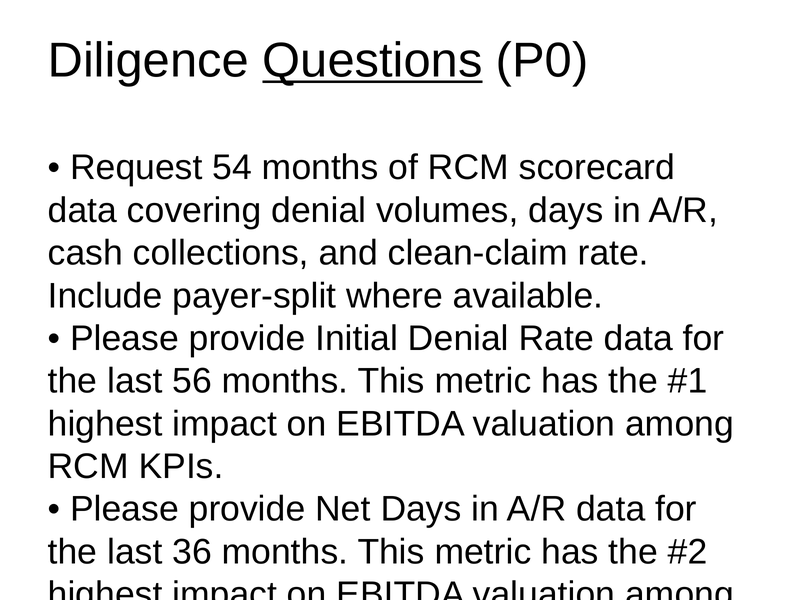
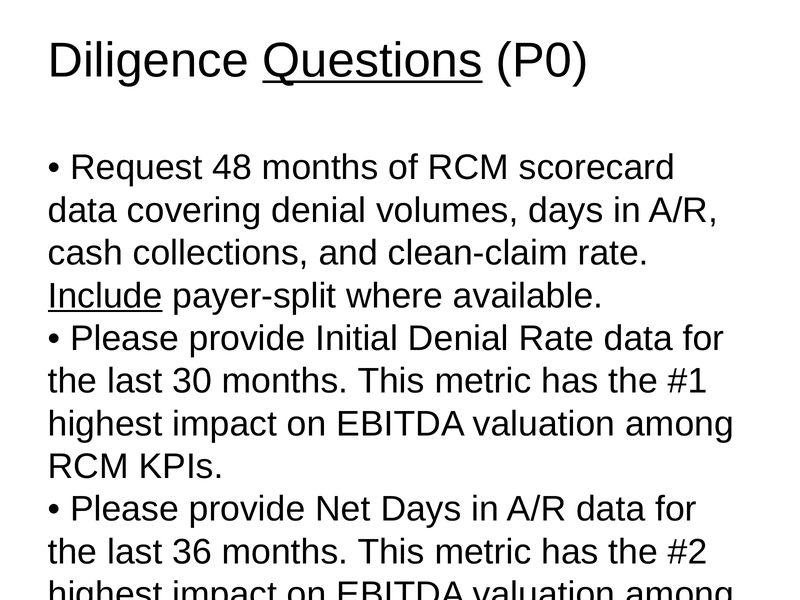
54: 54 -> 48
Include underline: none -> present
56: 56 -> 30
